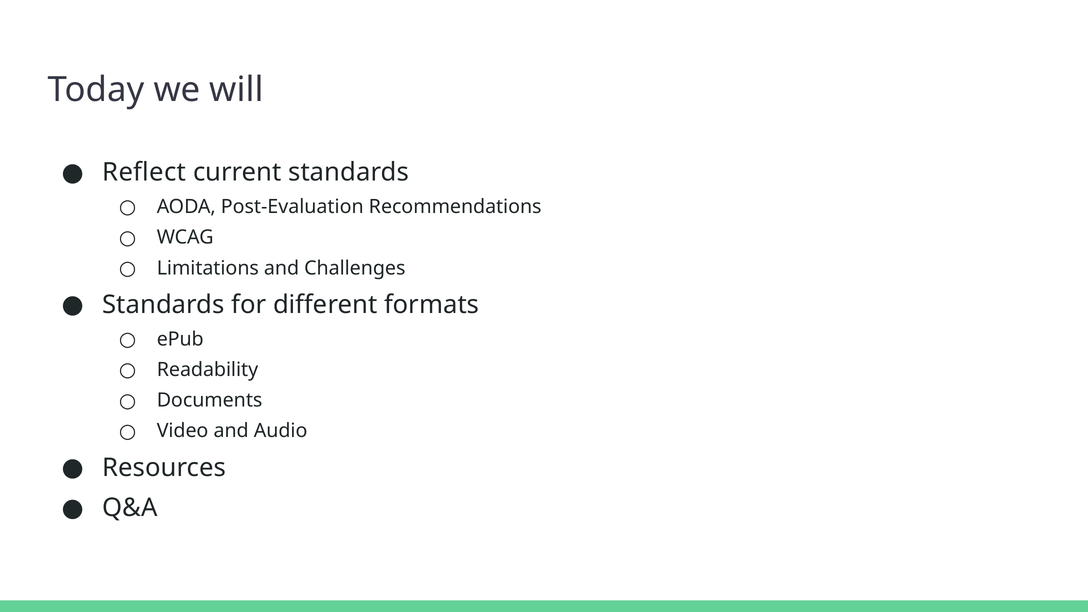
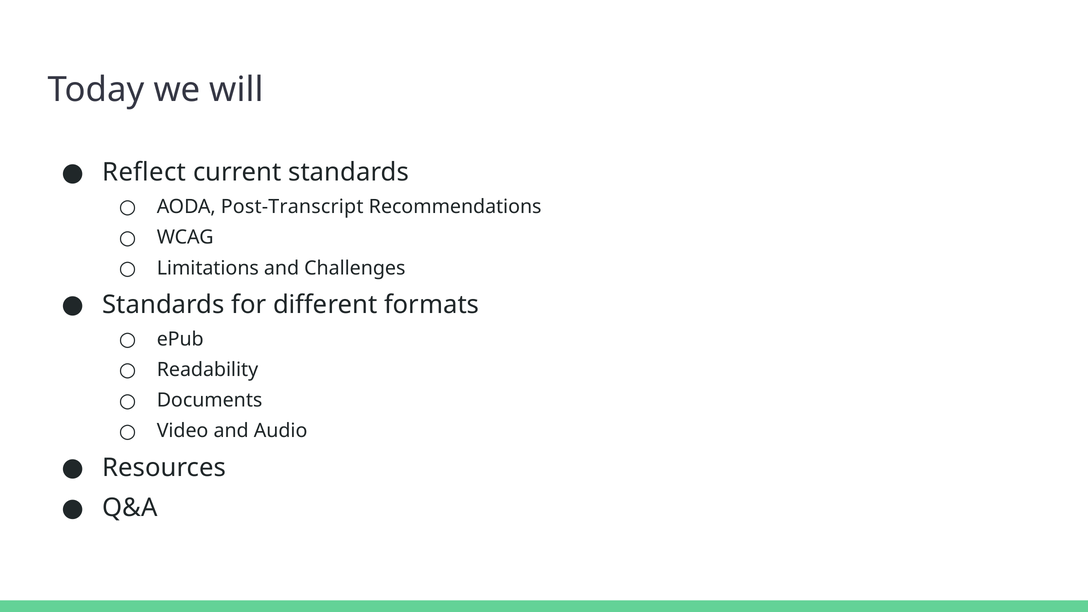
Post-Evaluation: Post-Evaluation -> Post-Transcript
